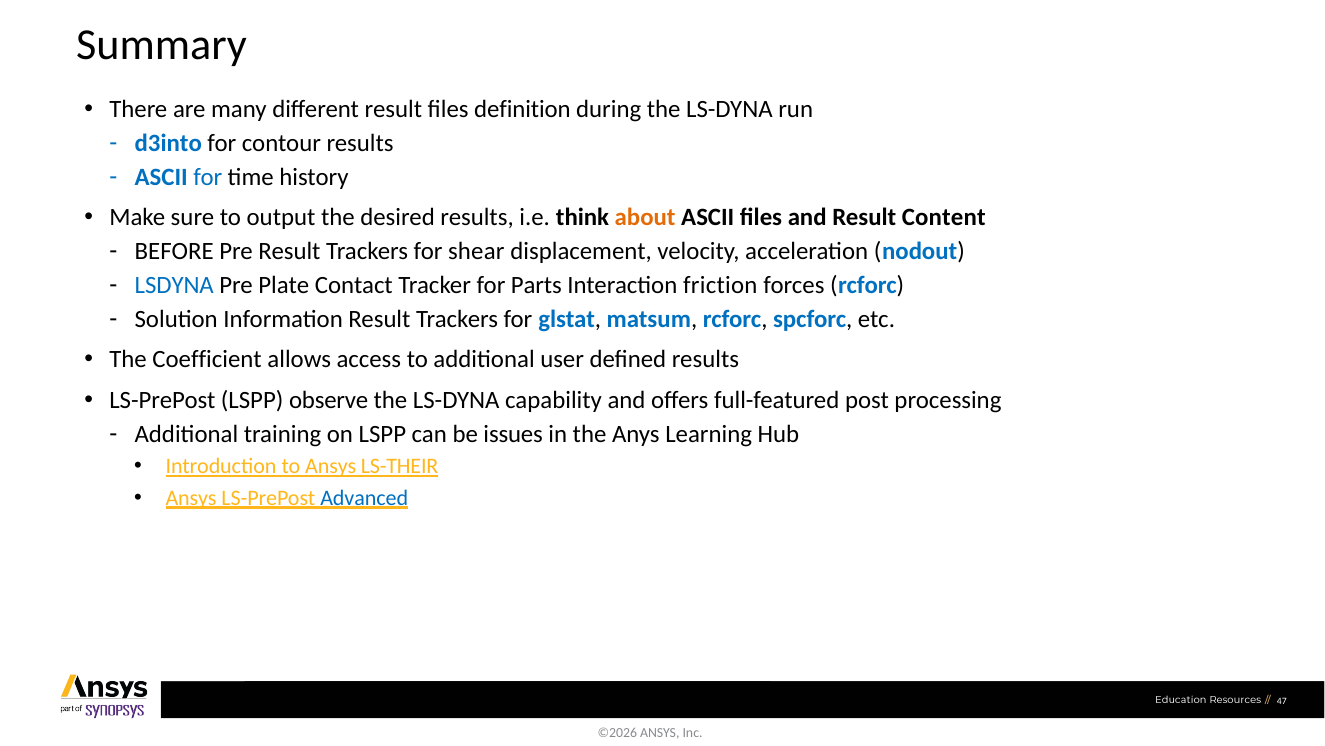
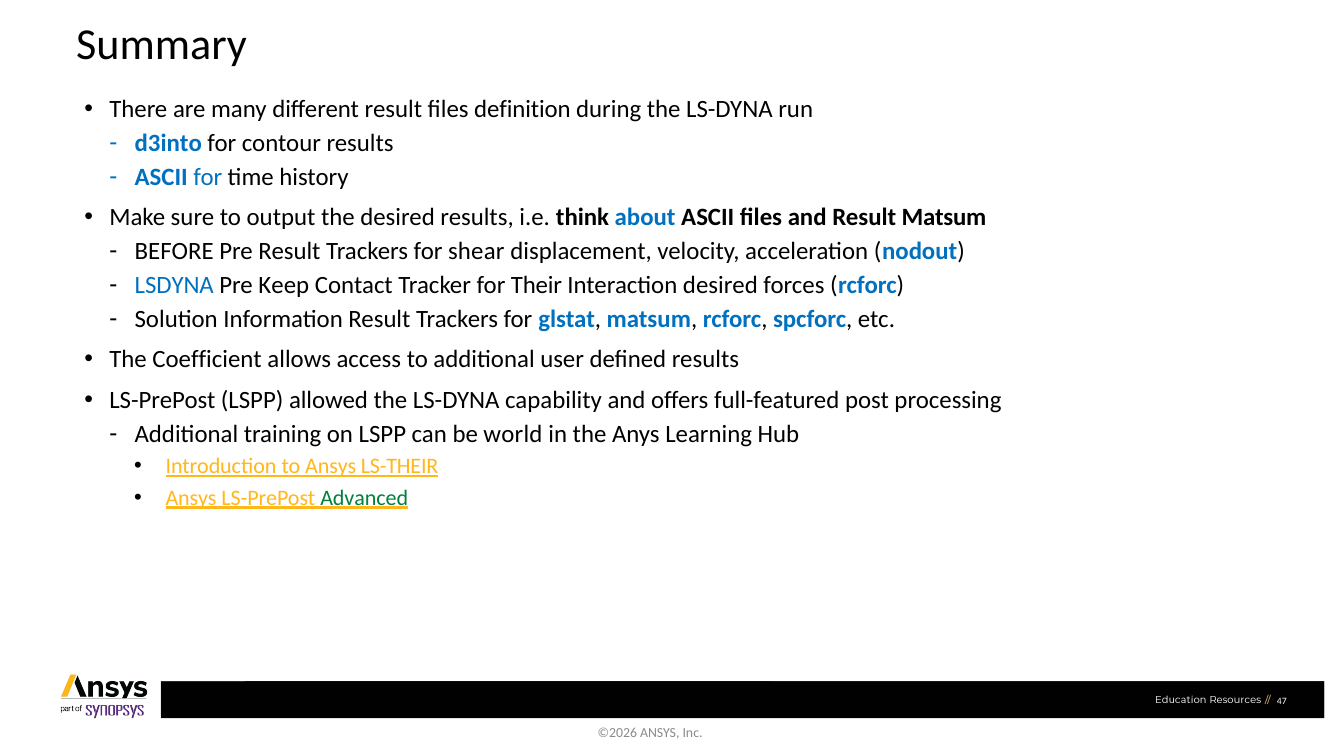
about colour: orange -> blue
Result Content: Content -> Matsum
Plate: Plate -> Keep
Parts: Parts -> Their
Interaction friction: friction -> desired
observe: observe -> allowed
issues: issues -> world
Advanced colour: blue -> green
